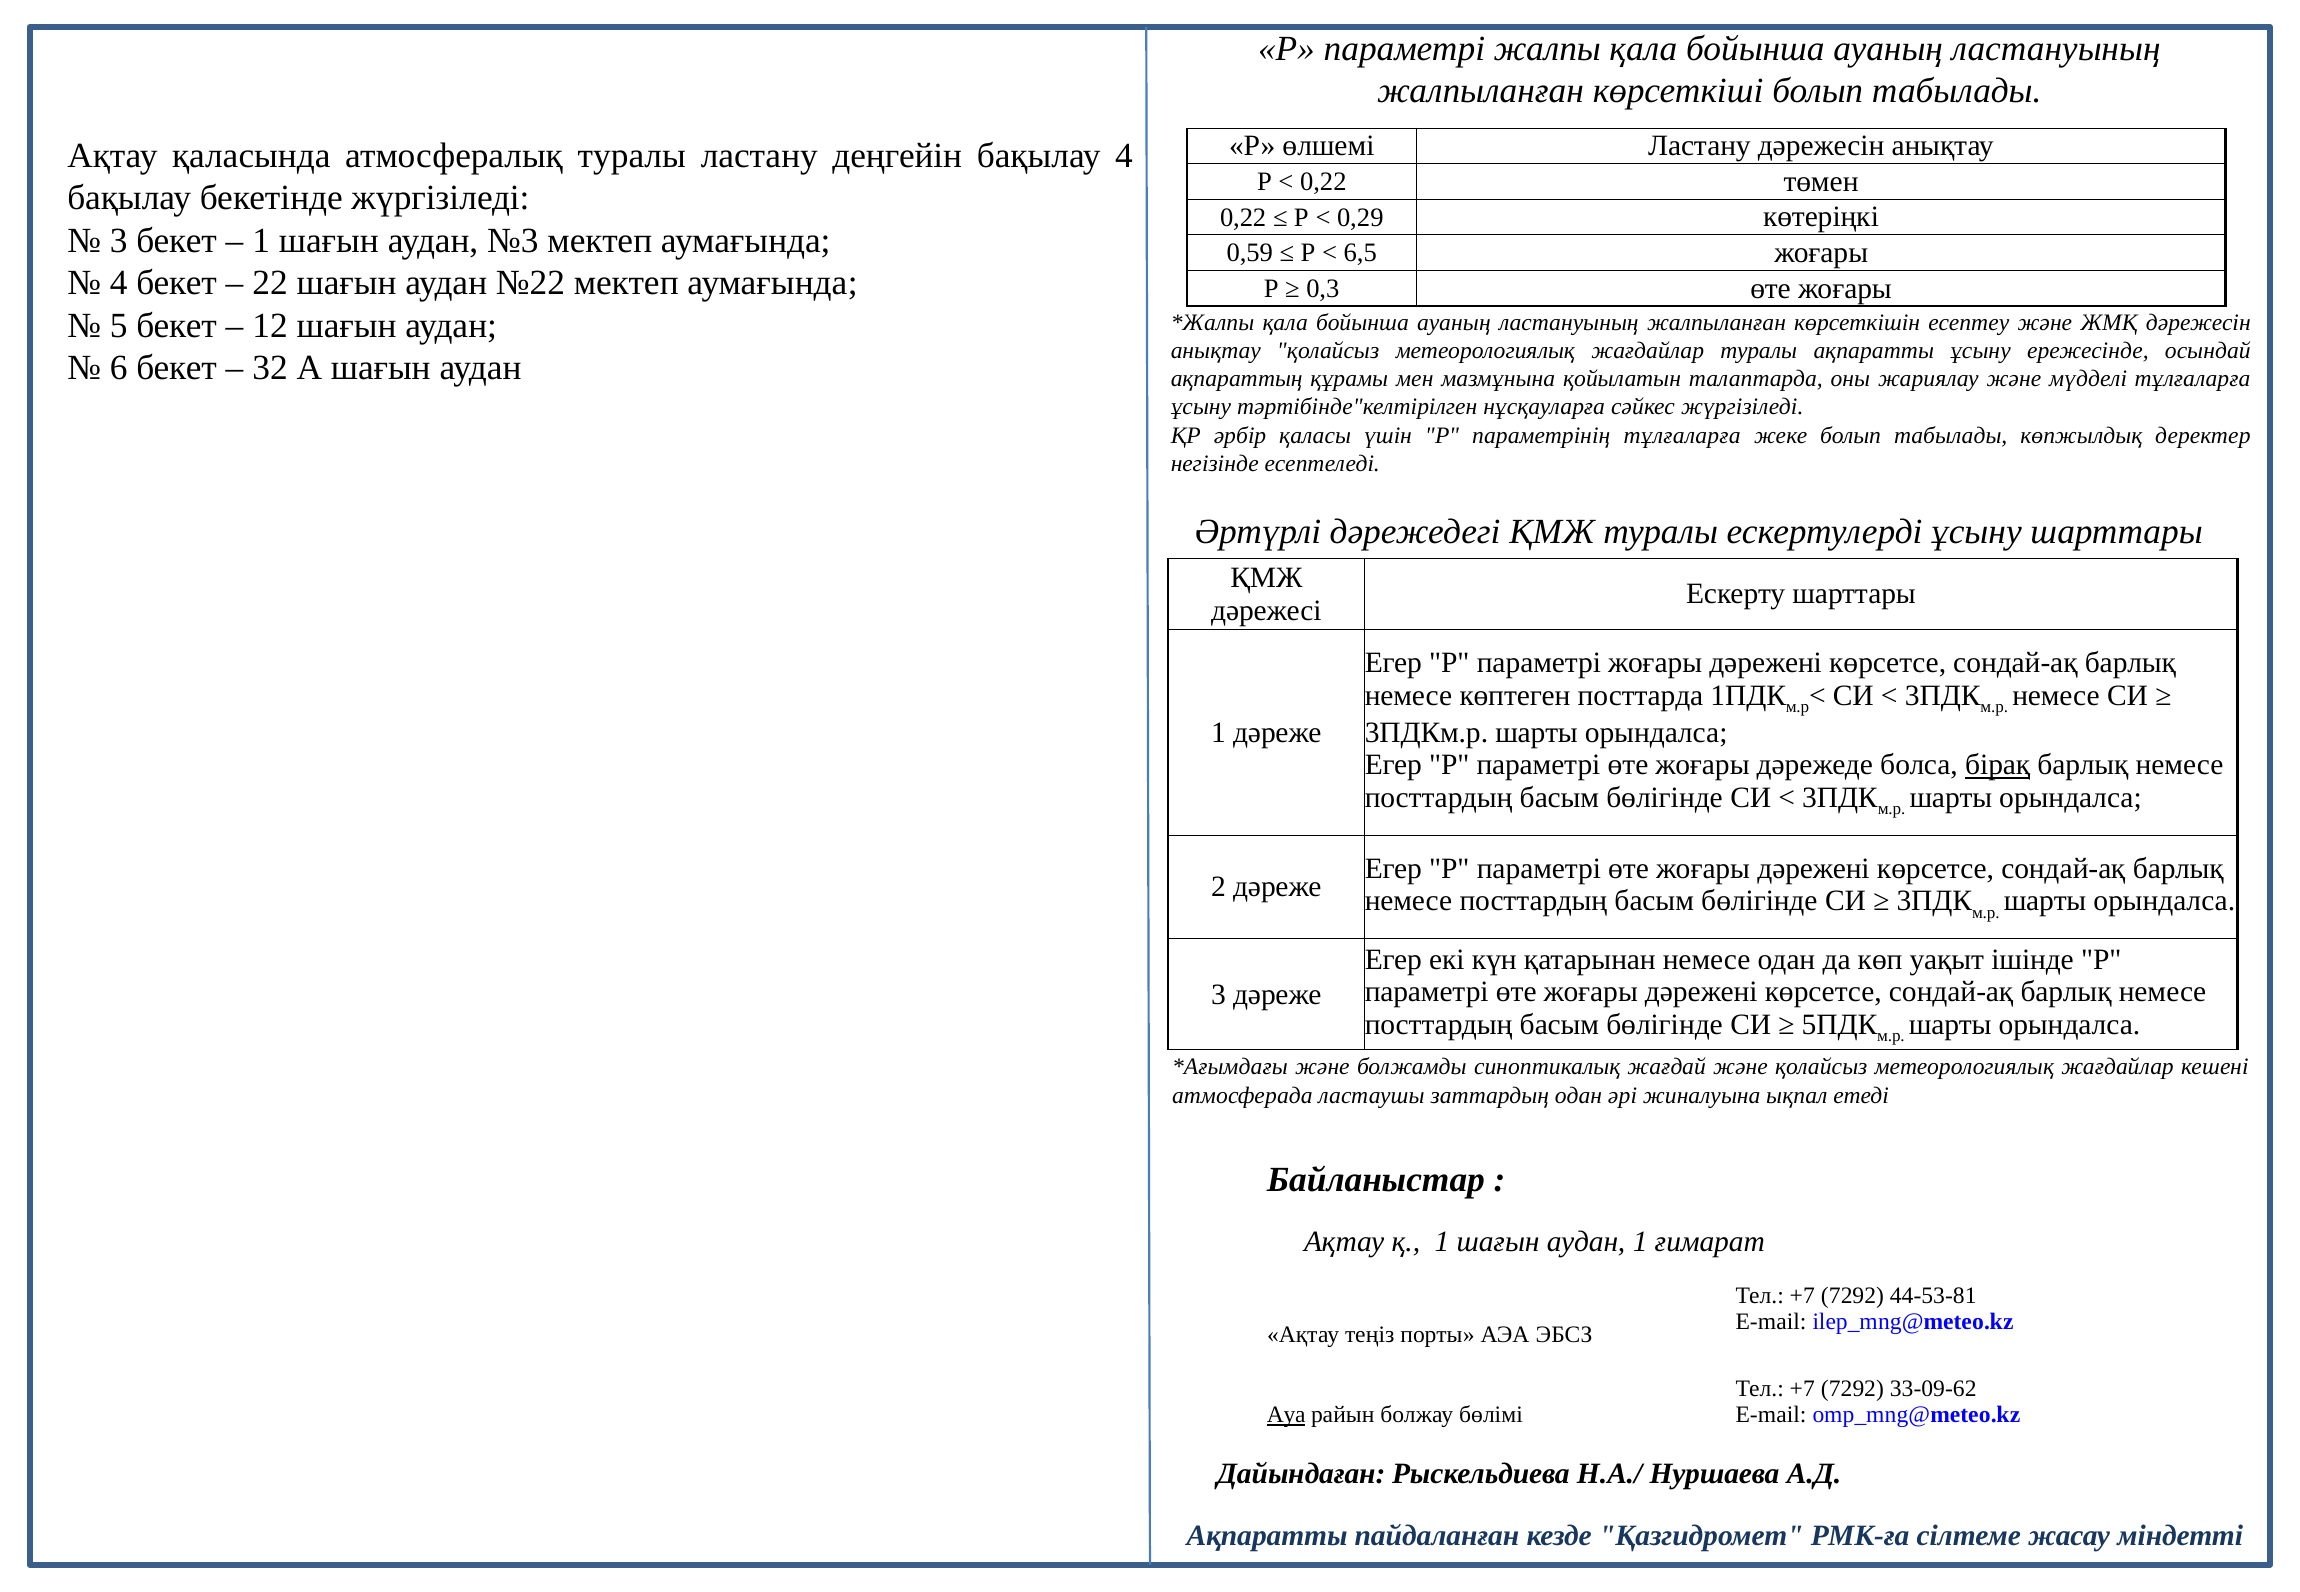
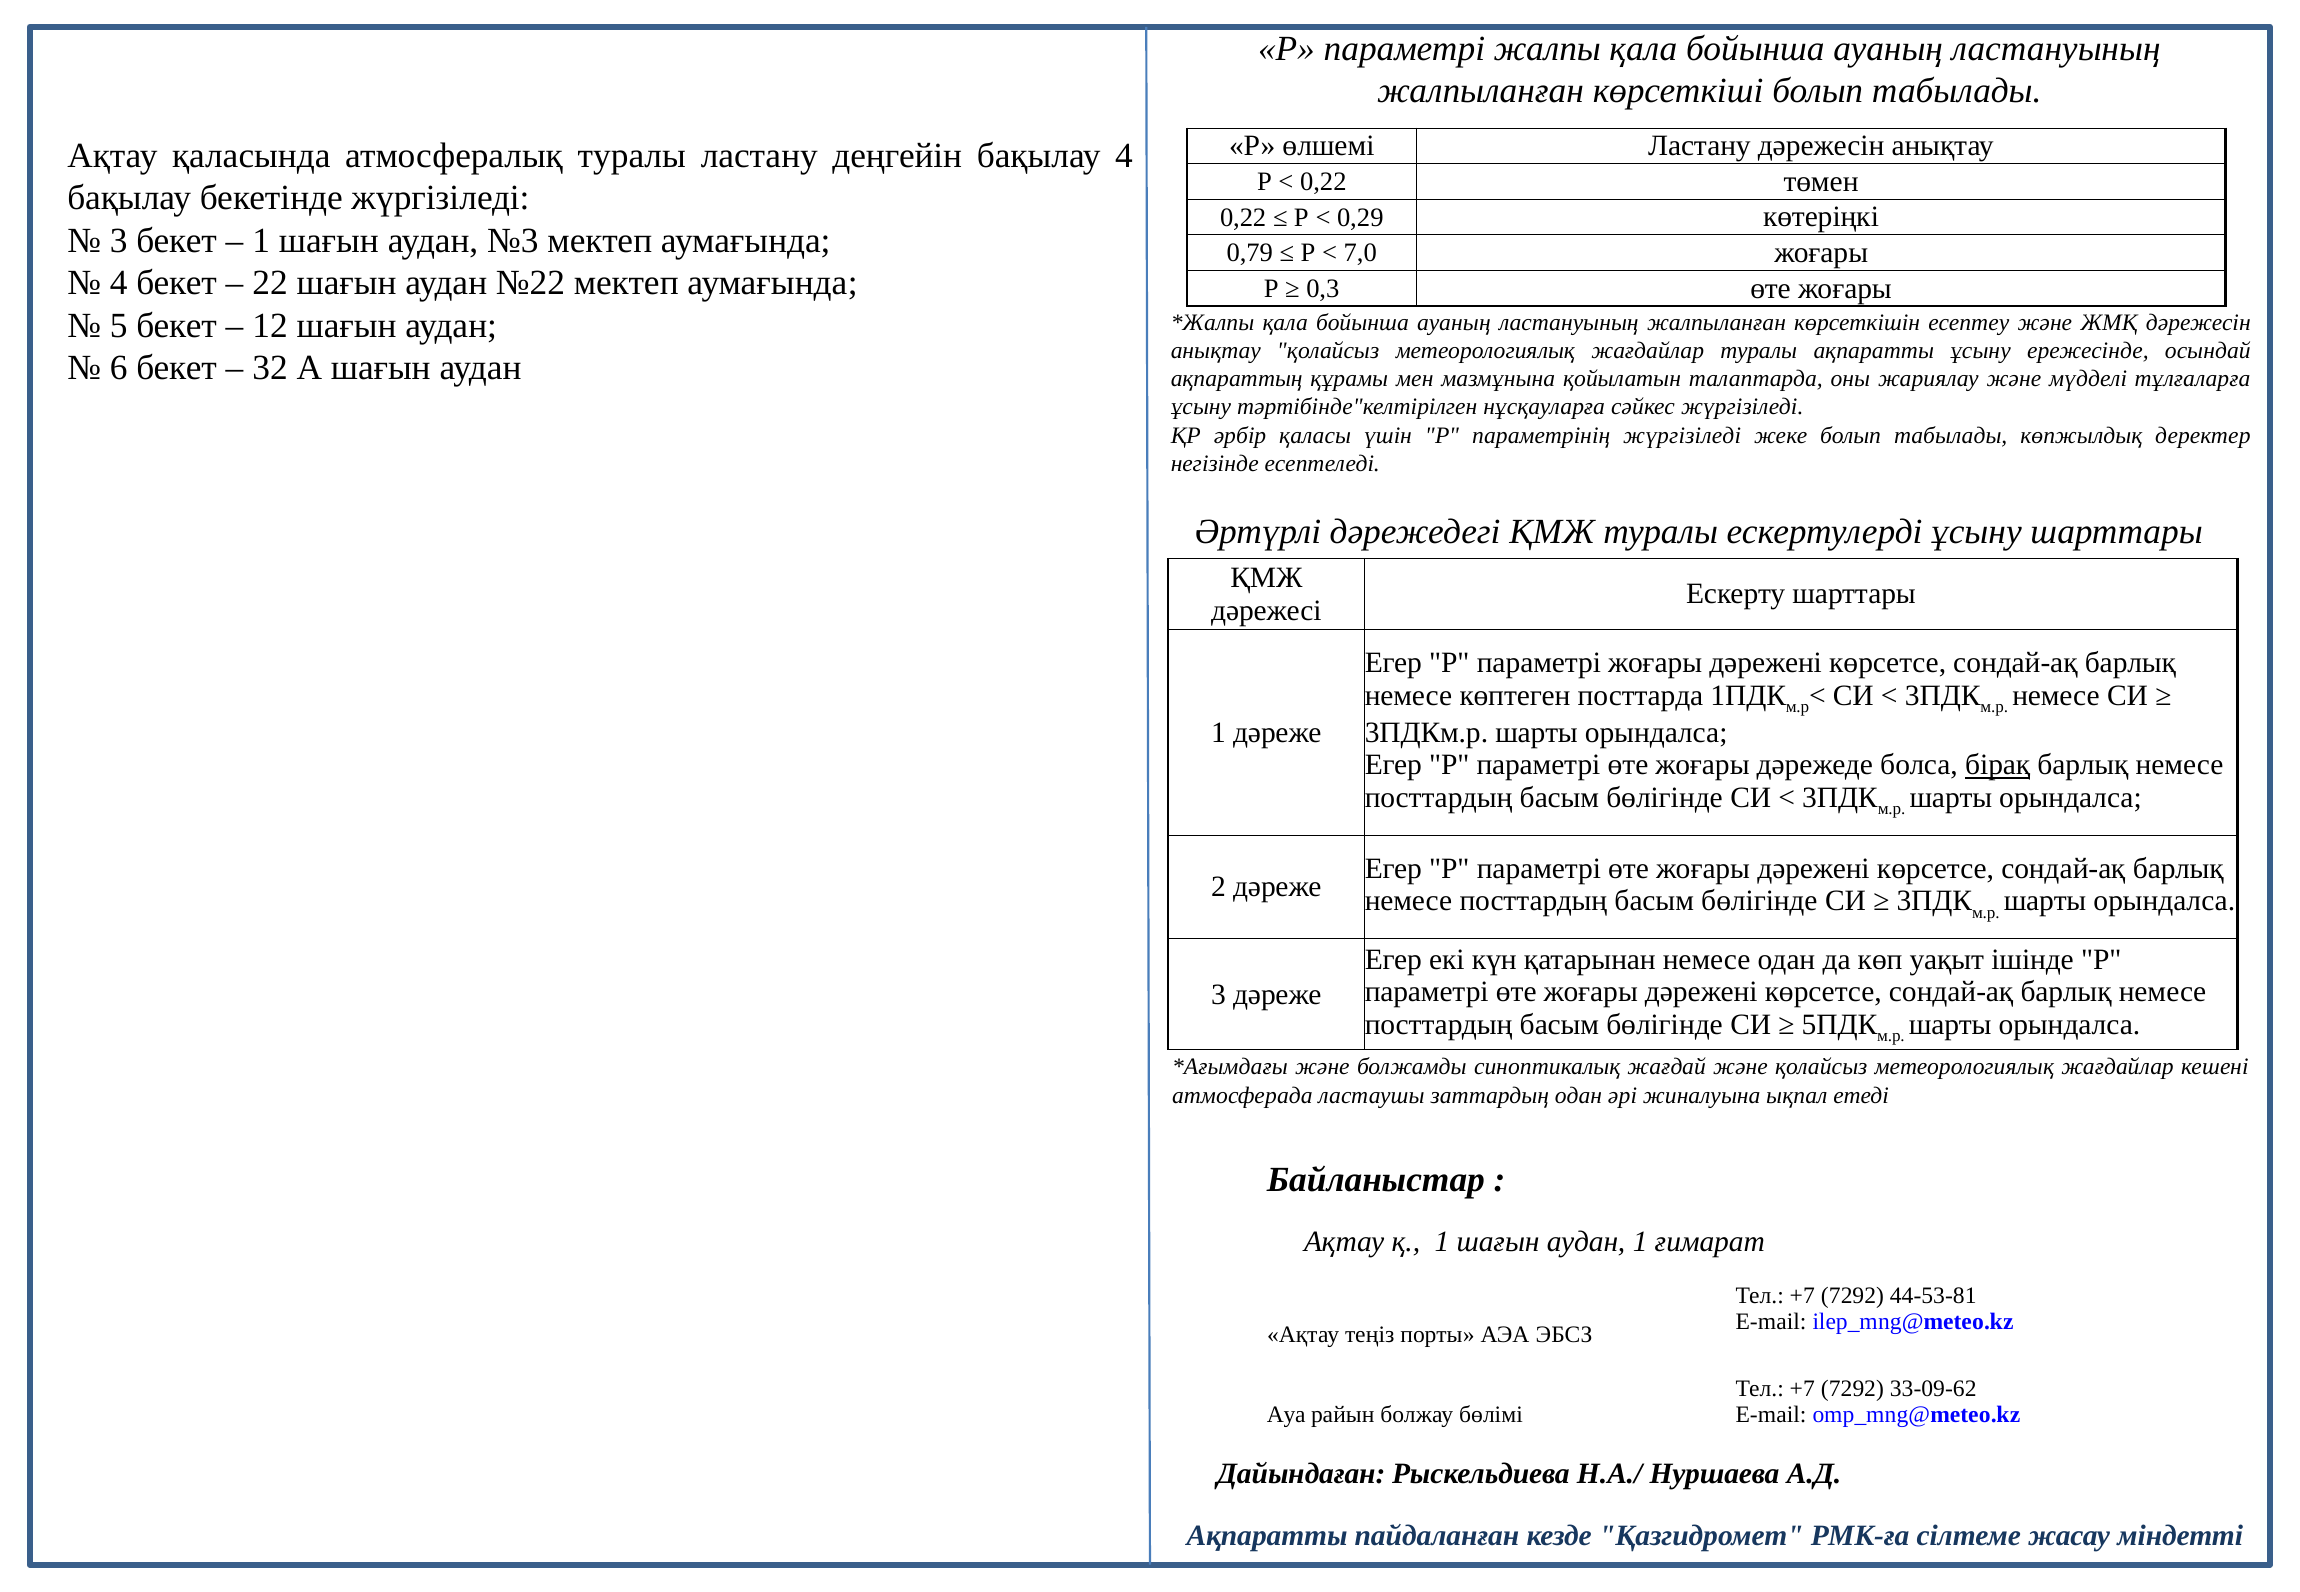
0,59: 0,59 -> 0,79
6,5: 6,5 -> 7,0
параметрінің тұлғаларға: тұлғаларға -> жүргізіледі
Ауа underline: present -> none
